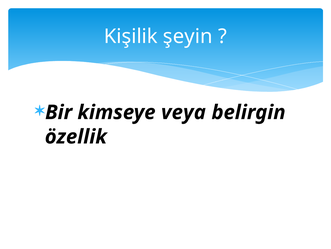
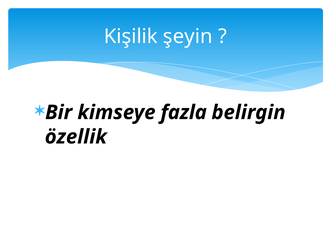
veya: veya -> fazla
